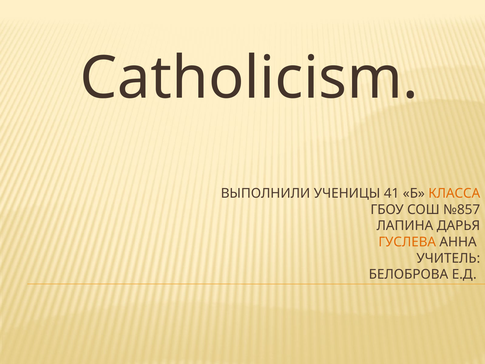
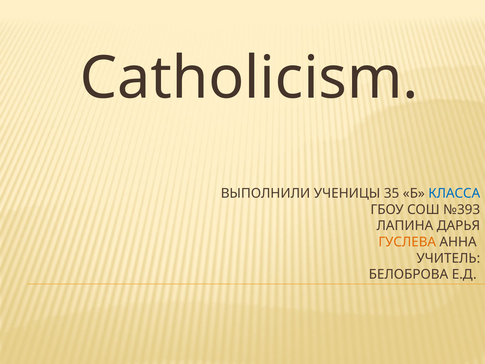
41: 41 -> 35
КЛАССА colour: orange -> blue
№857: №857 -> №393
